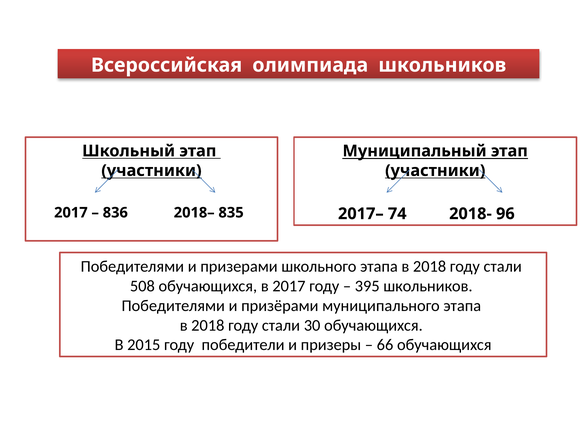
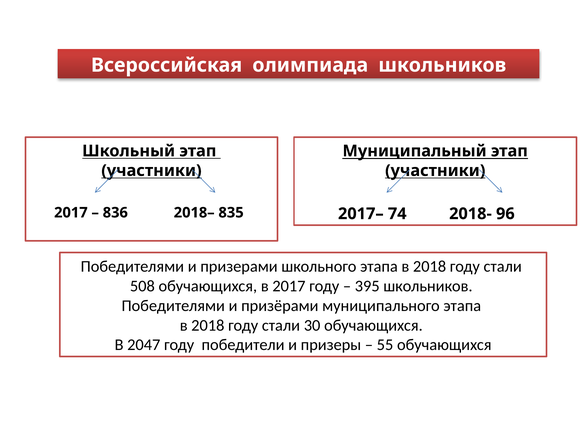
2015: 2015 -> 2047
66: 66 -> 55
